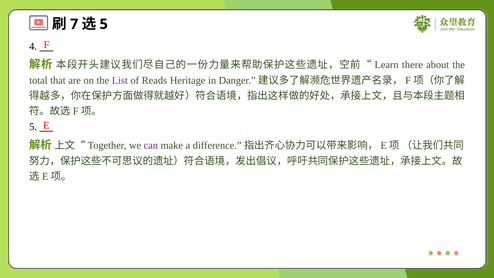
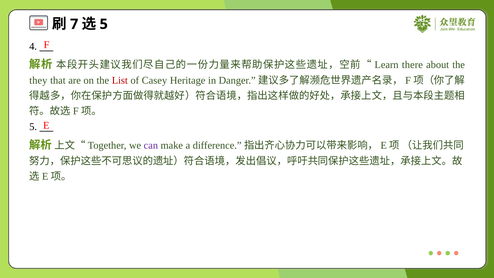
total: total -> they
List colour: purple -> red
Reads: Reads -> Casey
